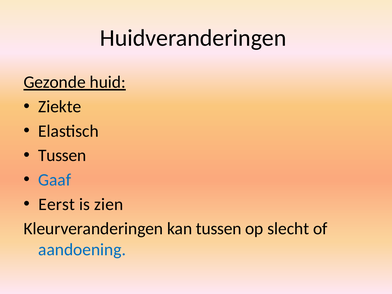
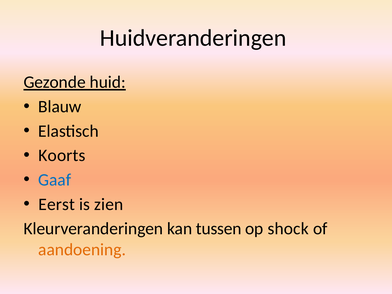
Ziekte: Ziekte -> Blauw
Tussen at (62, 155): Tussen -> Koorts
slecht: slecht -> shock
aandoening colour: blue -> orange
